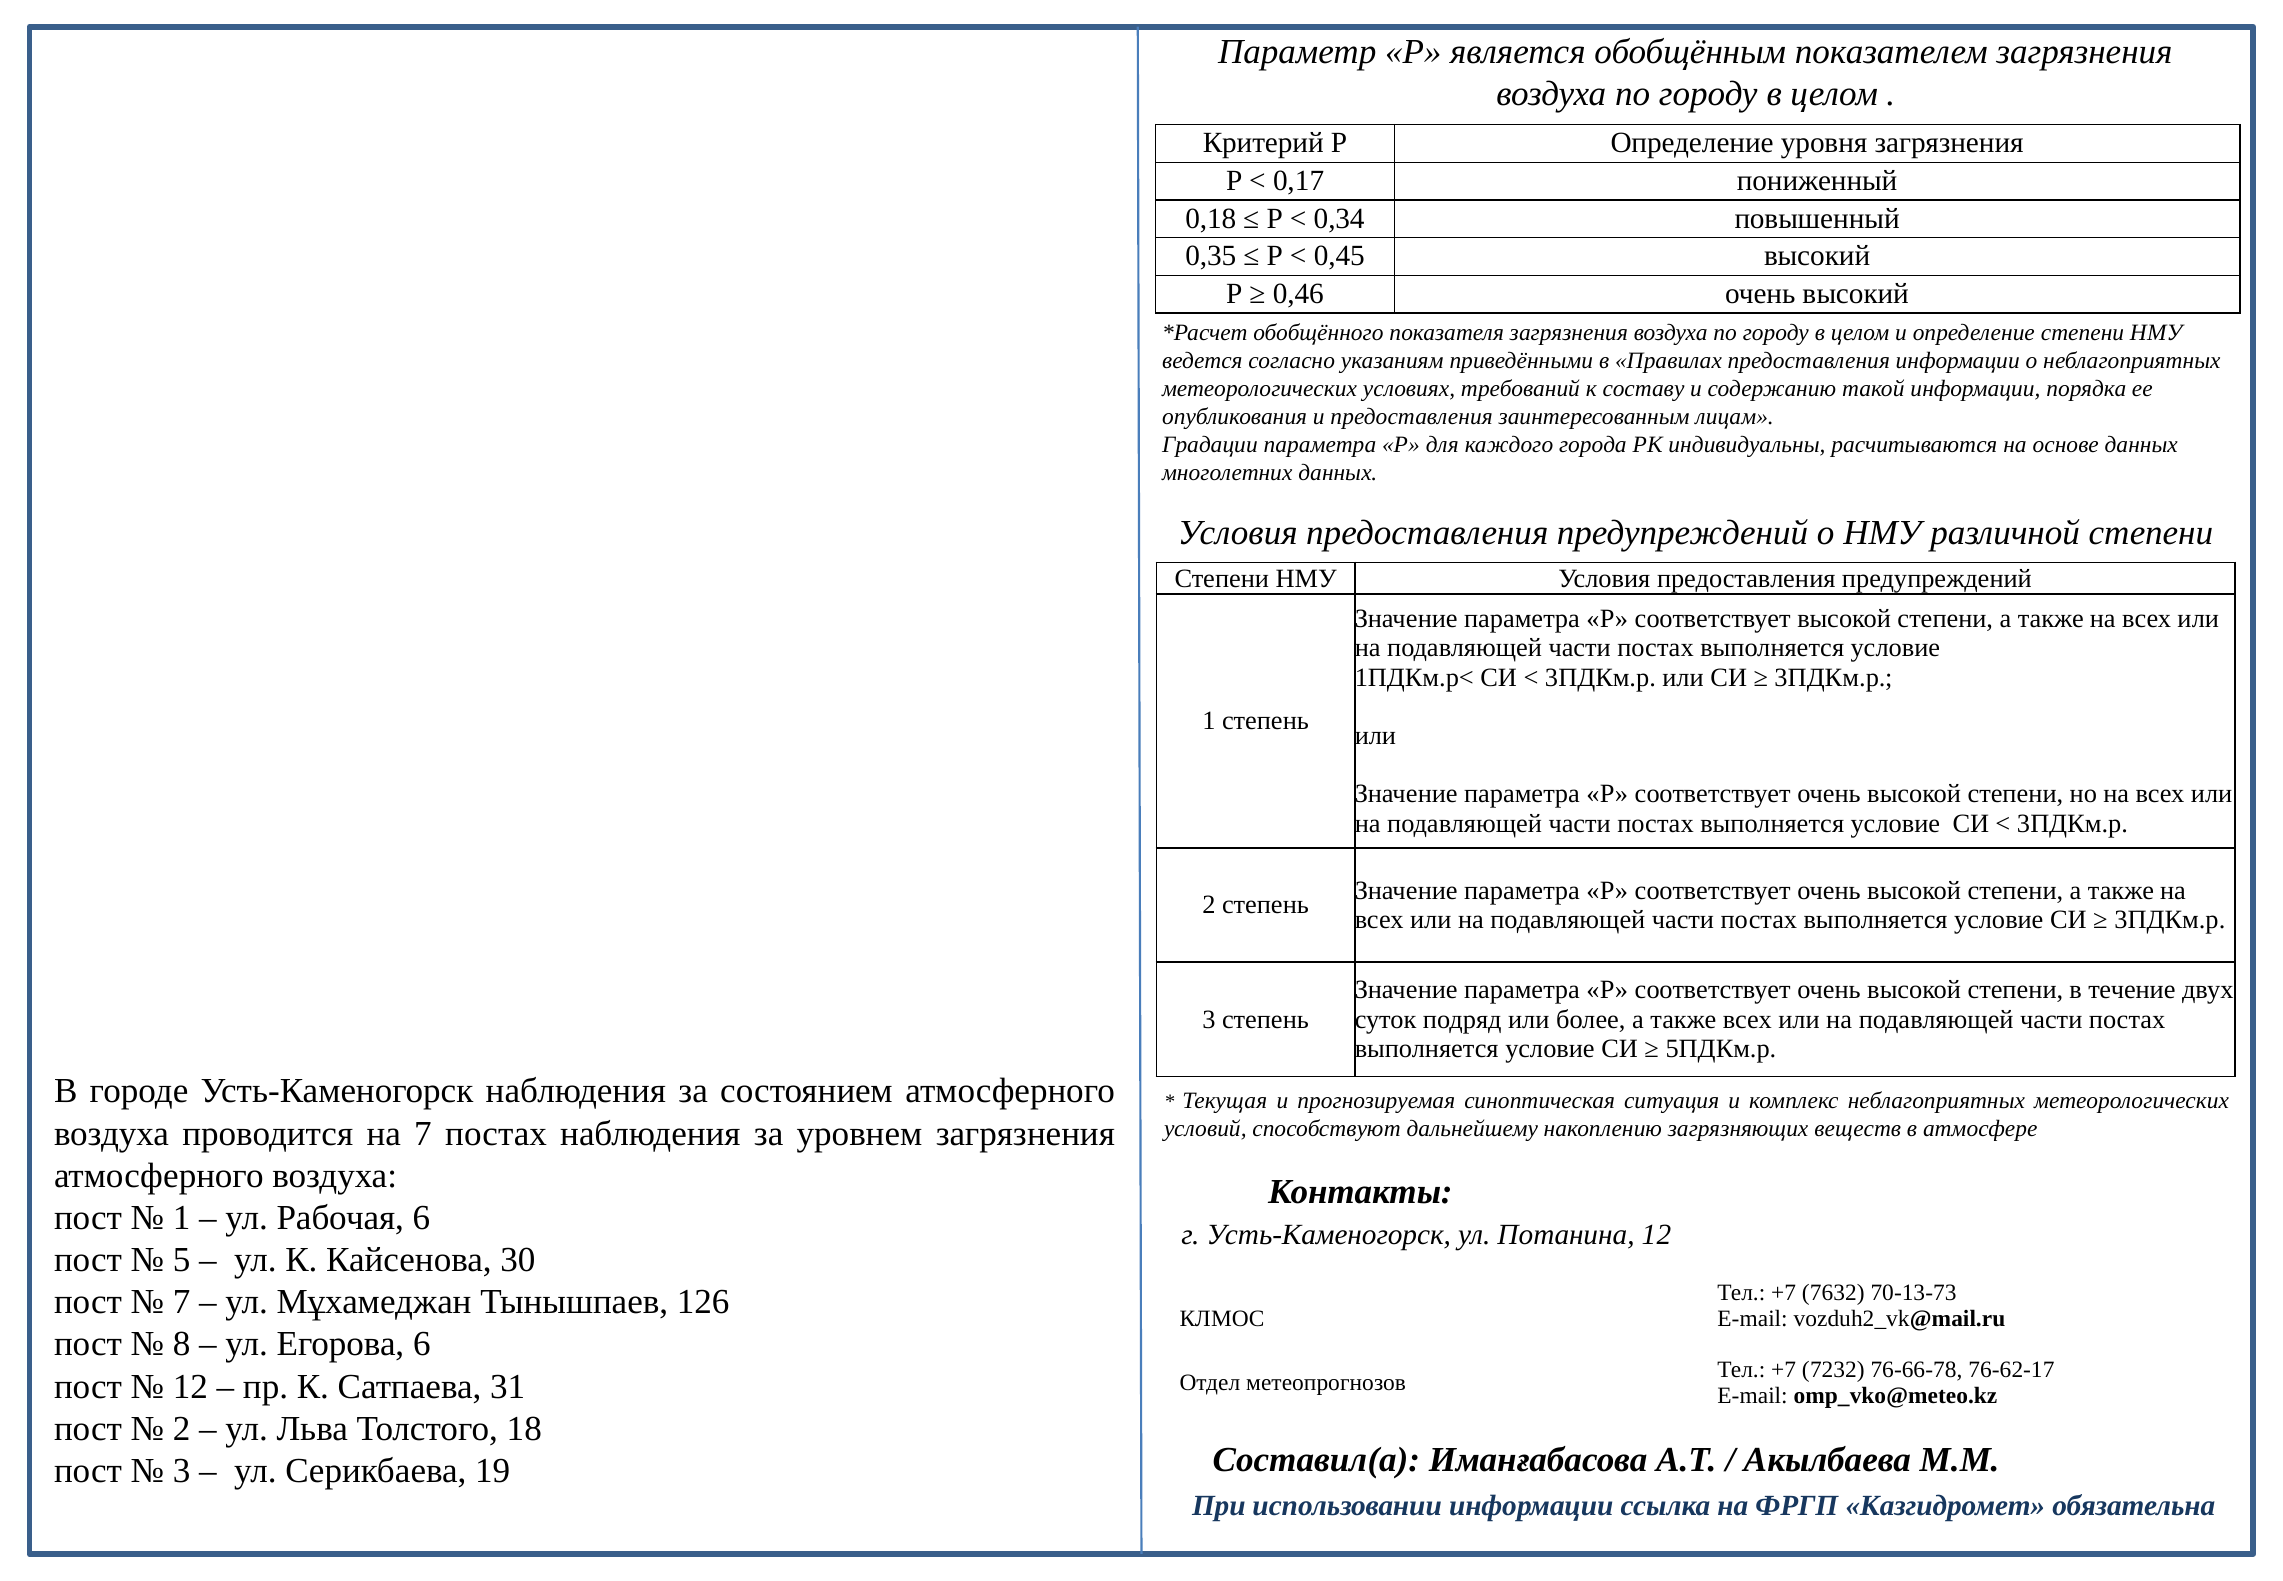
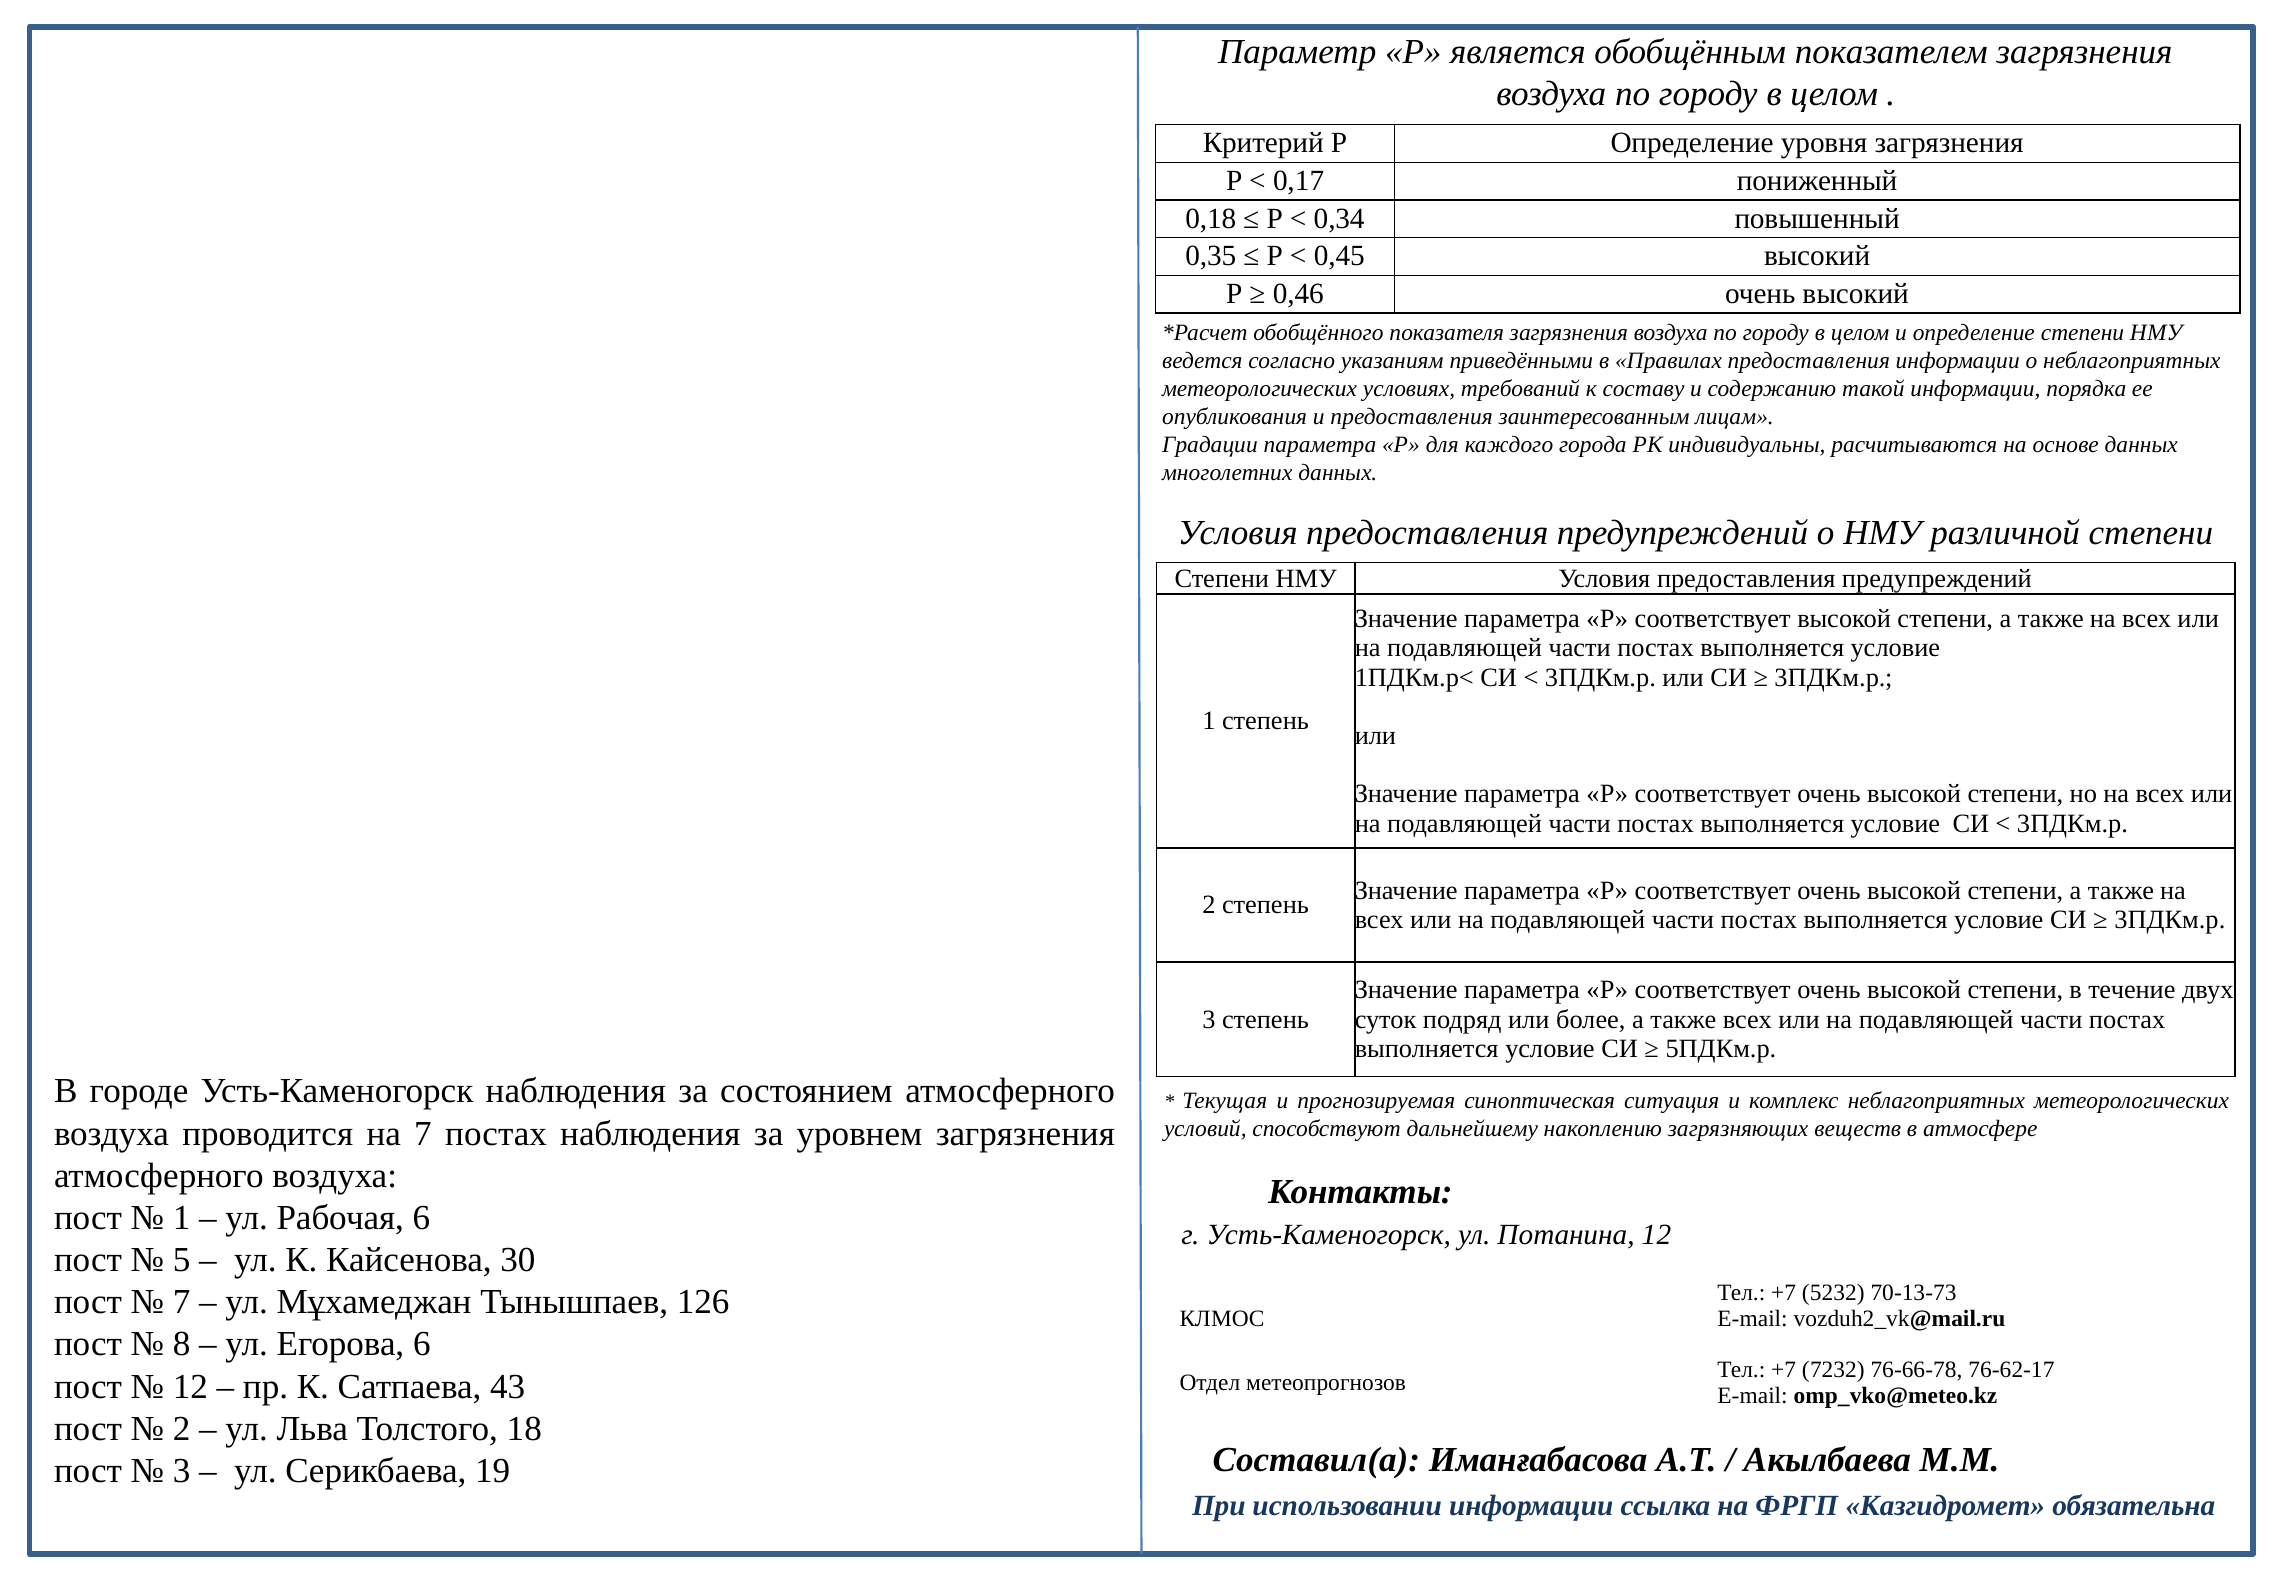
7632: 7632 -> 5232
31: 31 -> 43
